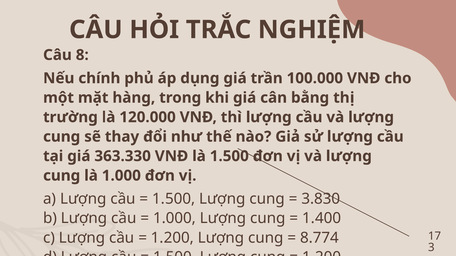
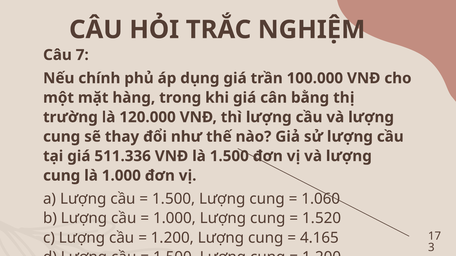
8: 8 -> 7
363.330: 363.330 -> 511.336
3.830: 3.830 -> 1.060
1.400: 1.400 -> 1.520
8.774: 8.774 -> 4.165
